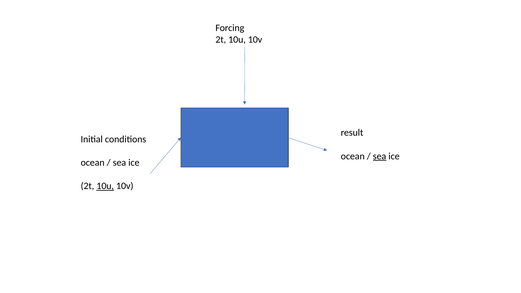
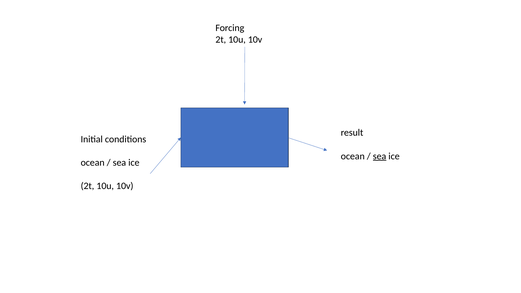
10u at (105, 186) underline: present -> none
